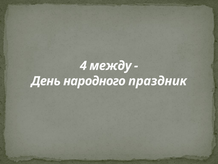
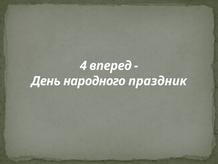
между: между -> вперед
